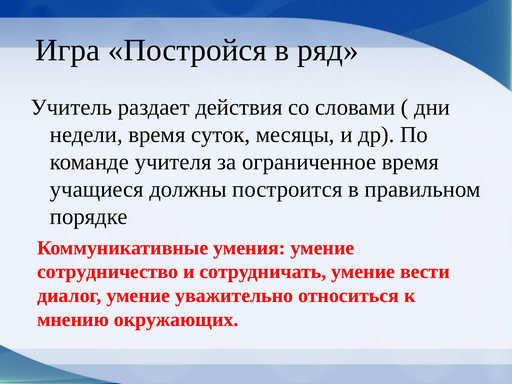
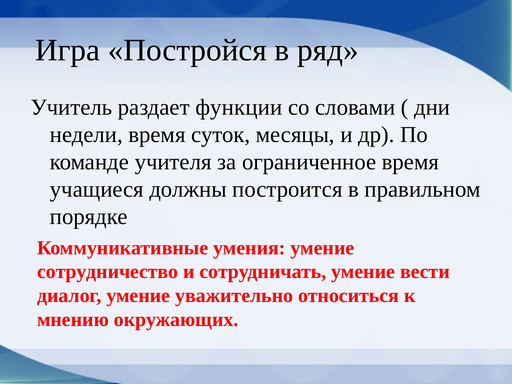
действия: действия -> функции
